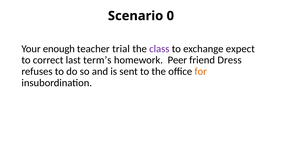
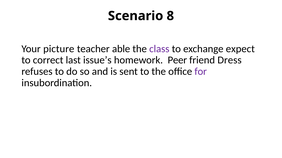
0: 0 -> 8
enough: enough -> picture
trial: trial -> able
term’s: term’s -> issue’s
for colour: orange -> purple
